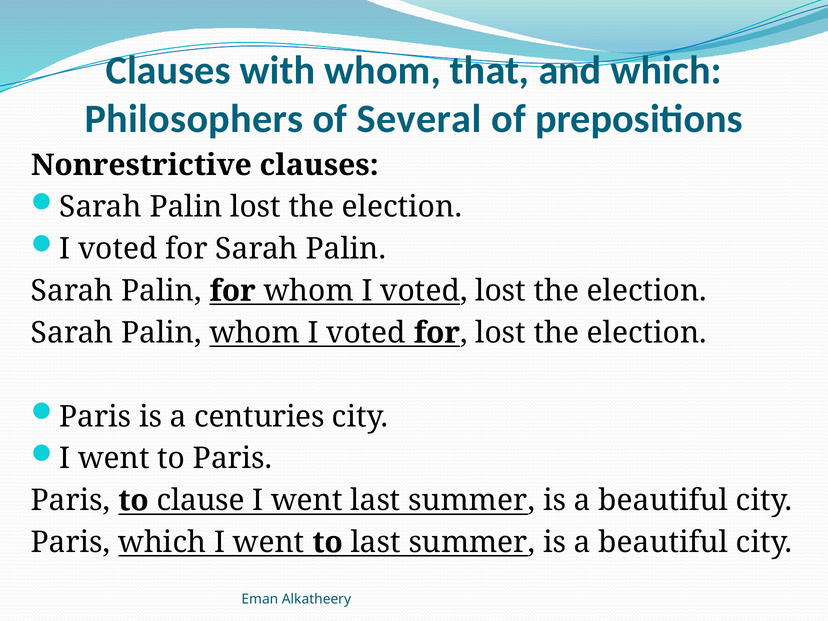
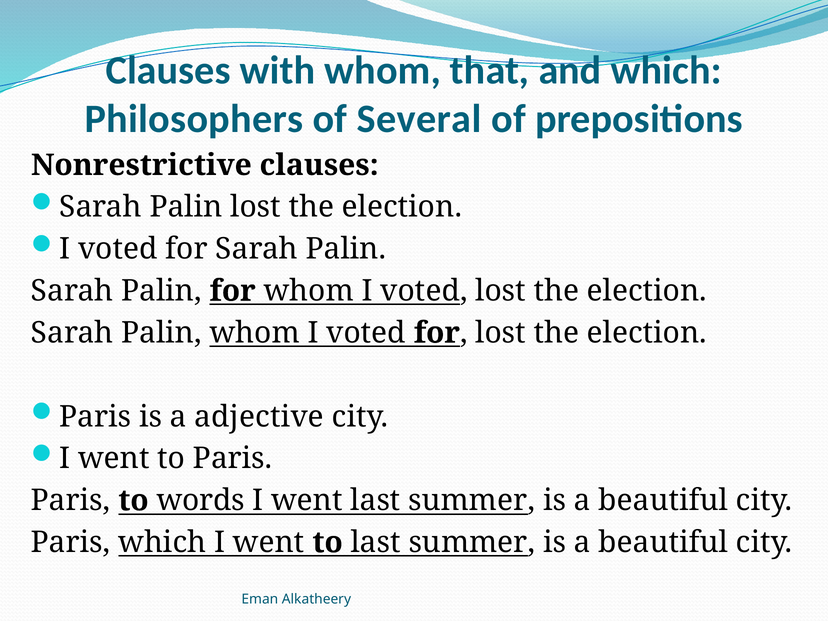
centuries: centuries -> adjective
clause: clause -> words
